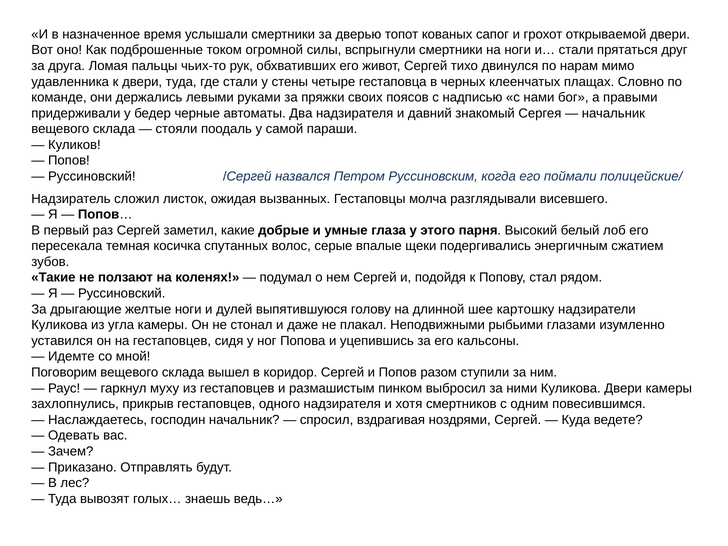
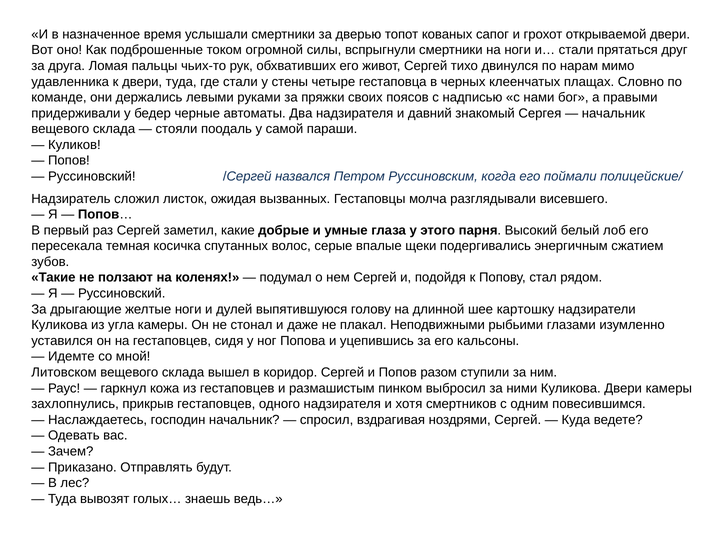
Поговорим: Поговорим -> Литовском
муху: муху -> кожа
